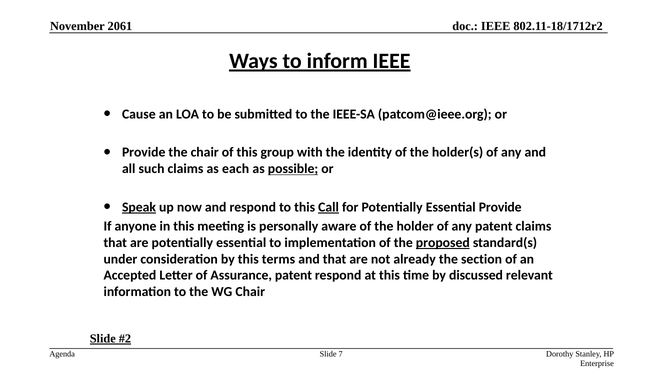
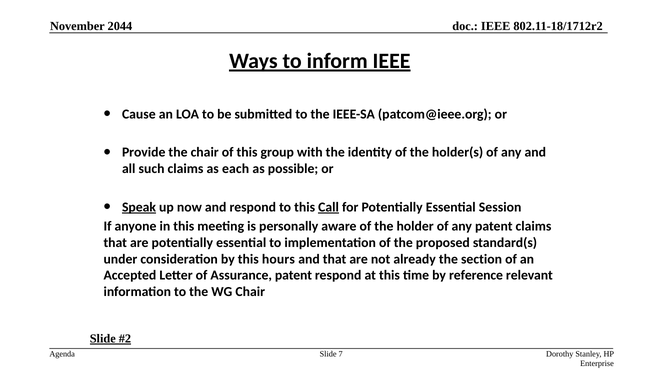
2061: 2061 -> 2044
possible underline: present -> none
Essential Provide: Provide -> Session
proposed underline: present -> none
terms: terms -> hours
discussed: discussed -> reference
